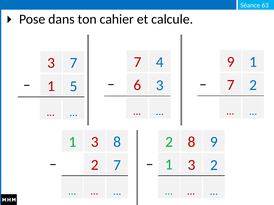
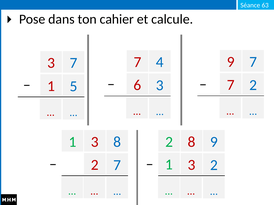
9 1: 1 -> 7
